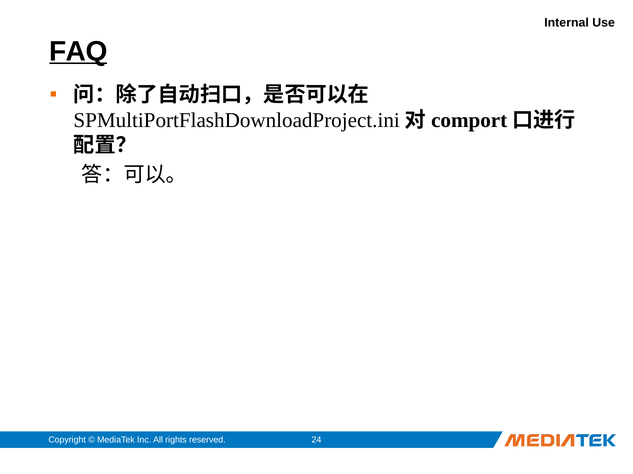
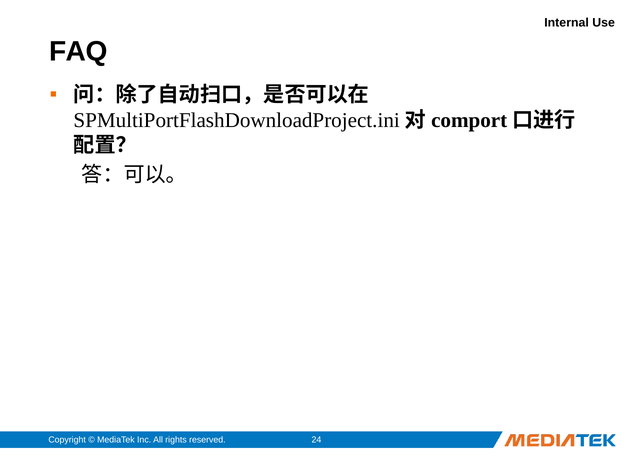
FAQ underline: present -> none
